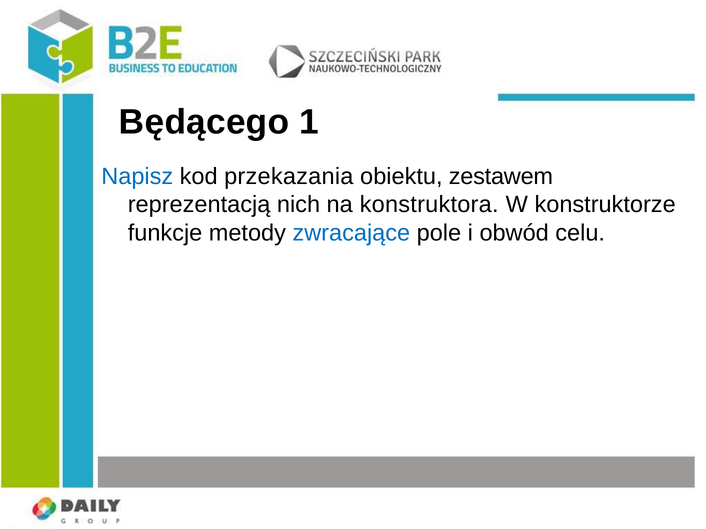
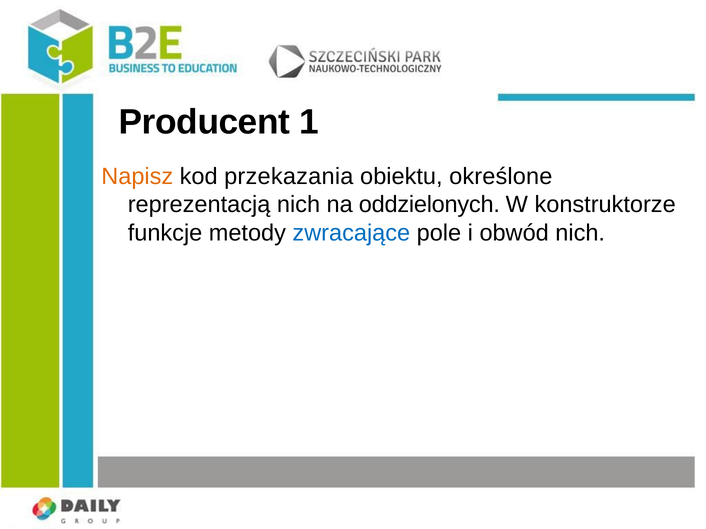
Będącego: Będącego -> Producent
Napisz colour: blue -> orange
zestawem: zestawem -> określone
konstruktora: konstruktora -> oddzielonych
obwód celu: celu -> nich
